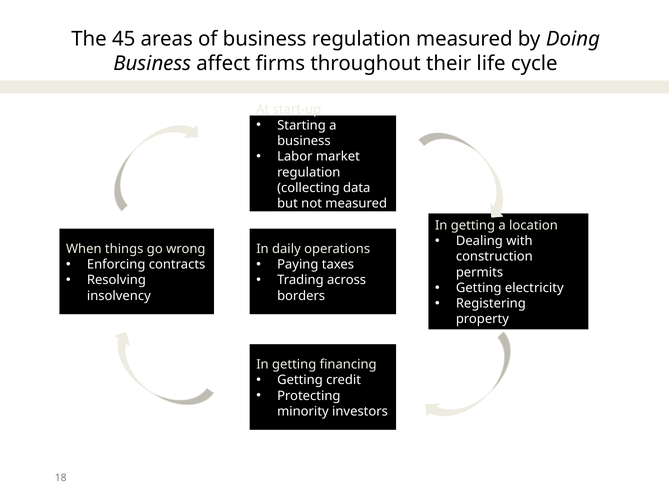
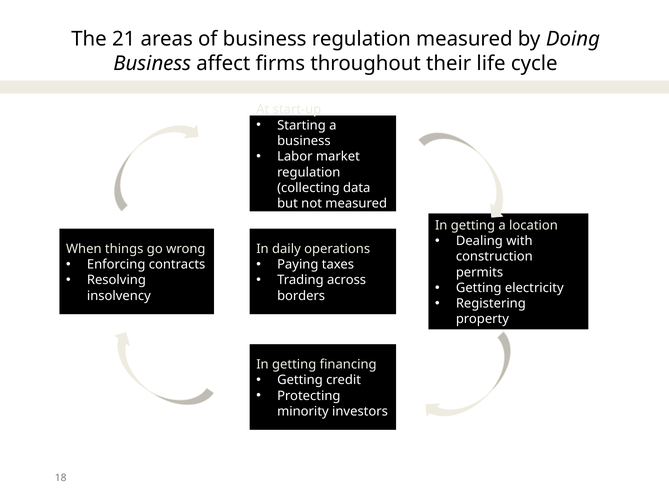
45: 45 -> 21
